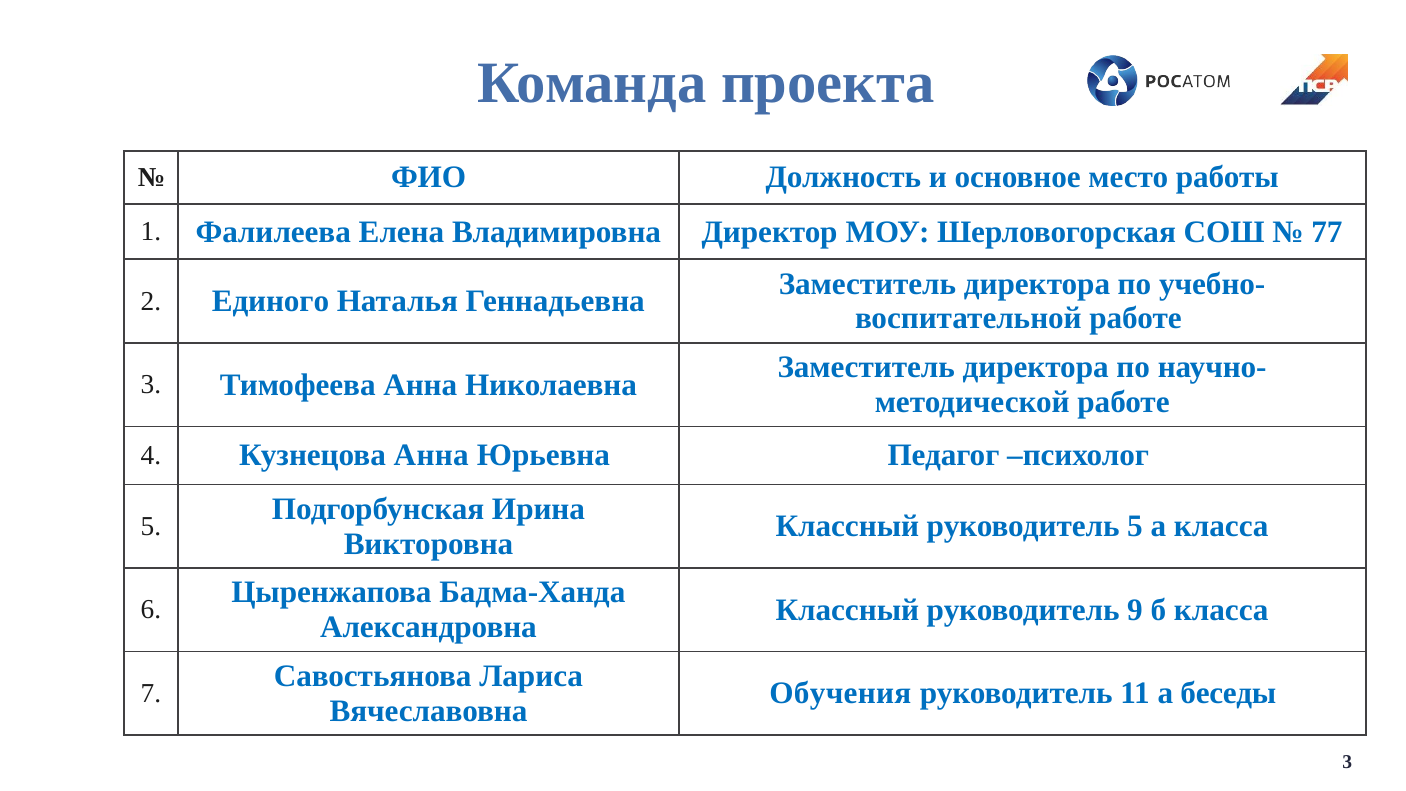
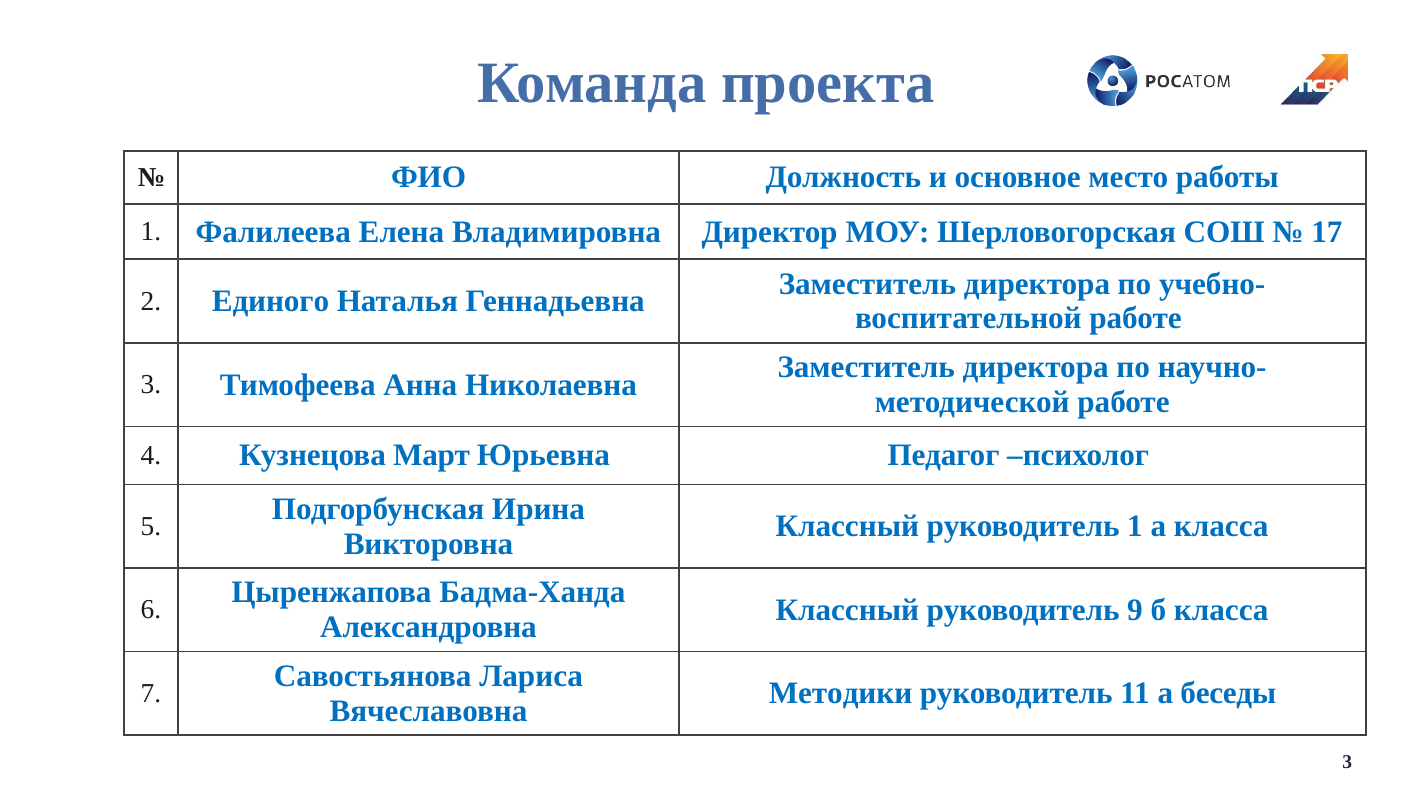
77: 77 -> 17
Кузнецова Анна: Анна -> Март
руководитель 5: 5 -> 1
Обучения: Обучения -> Методики
